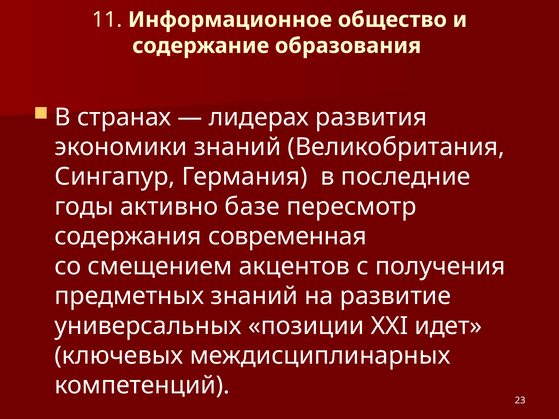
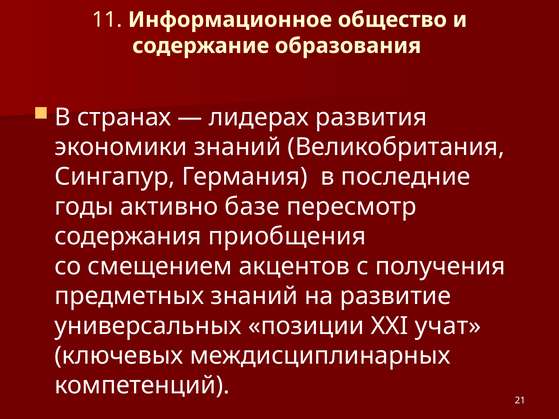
современная: современная -> приобщения
идет: идет -> учат
23: 23 -> 21
